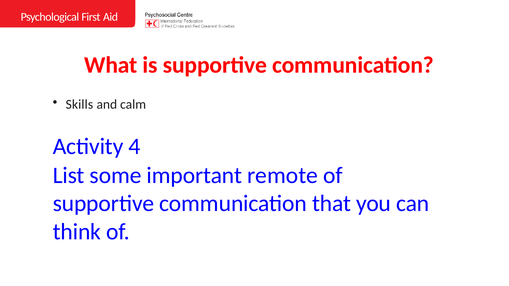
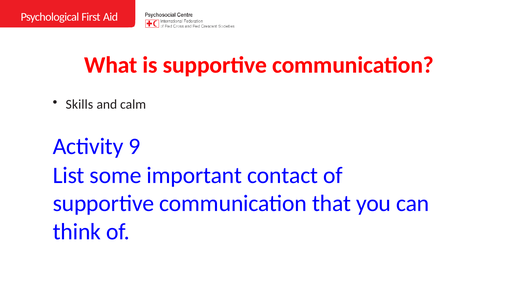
4: 4 -> 9
remote: remote -> contact
